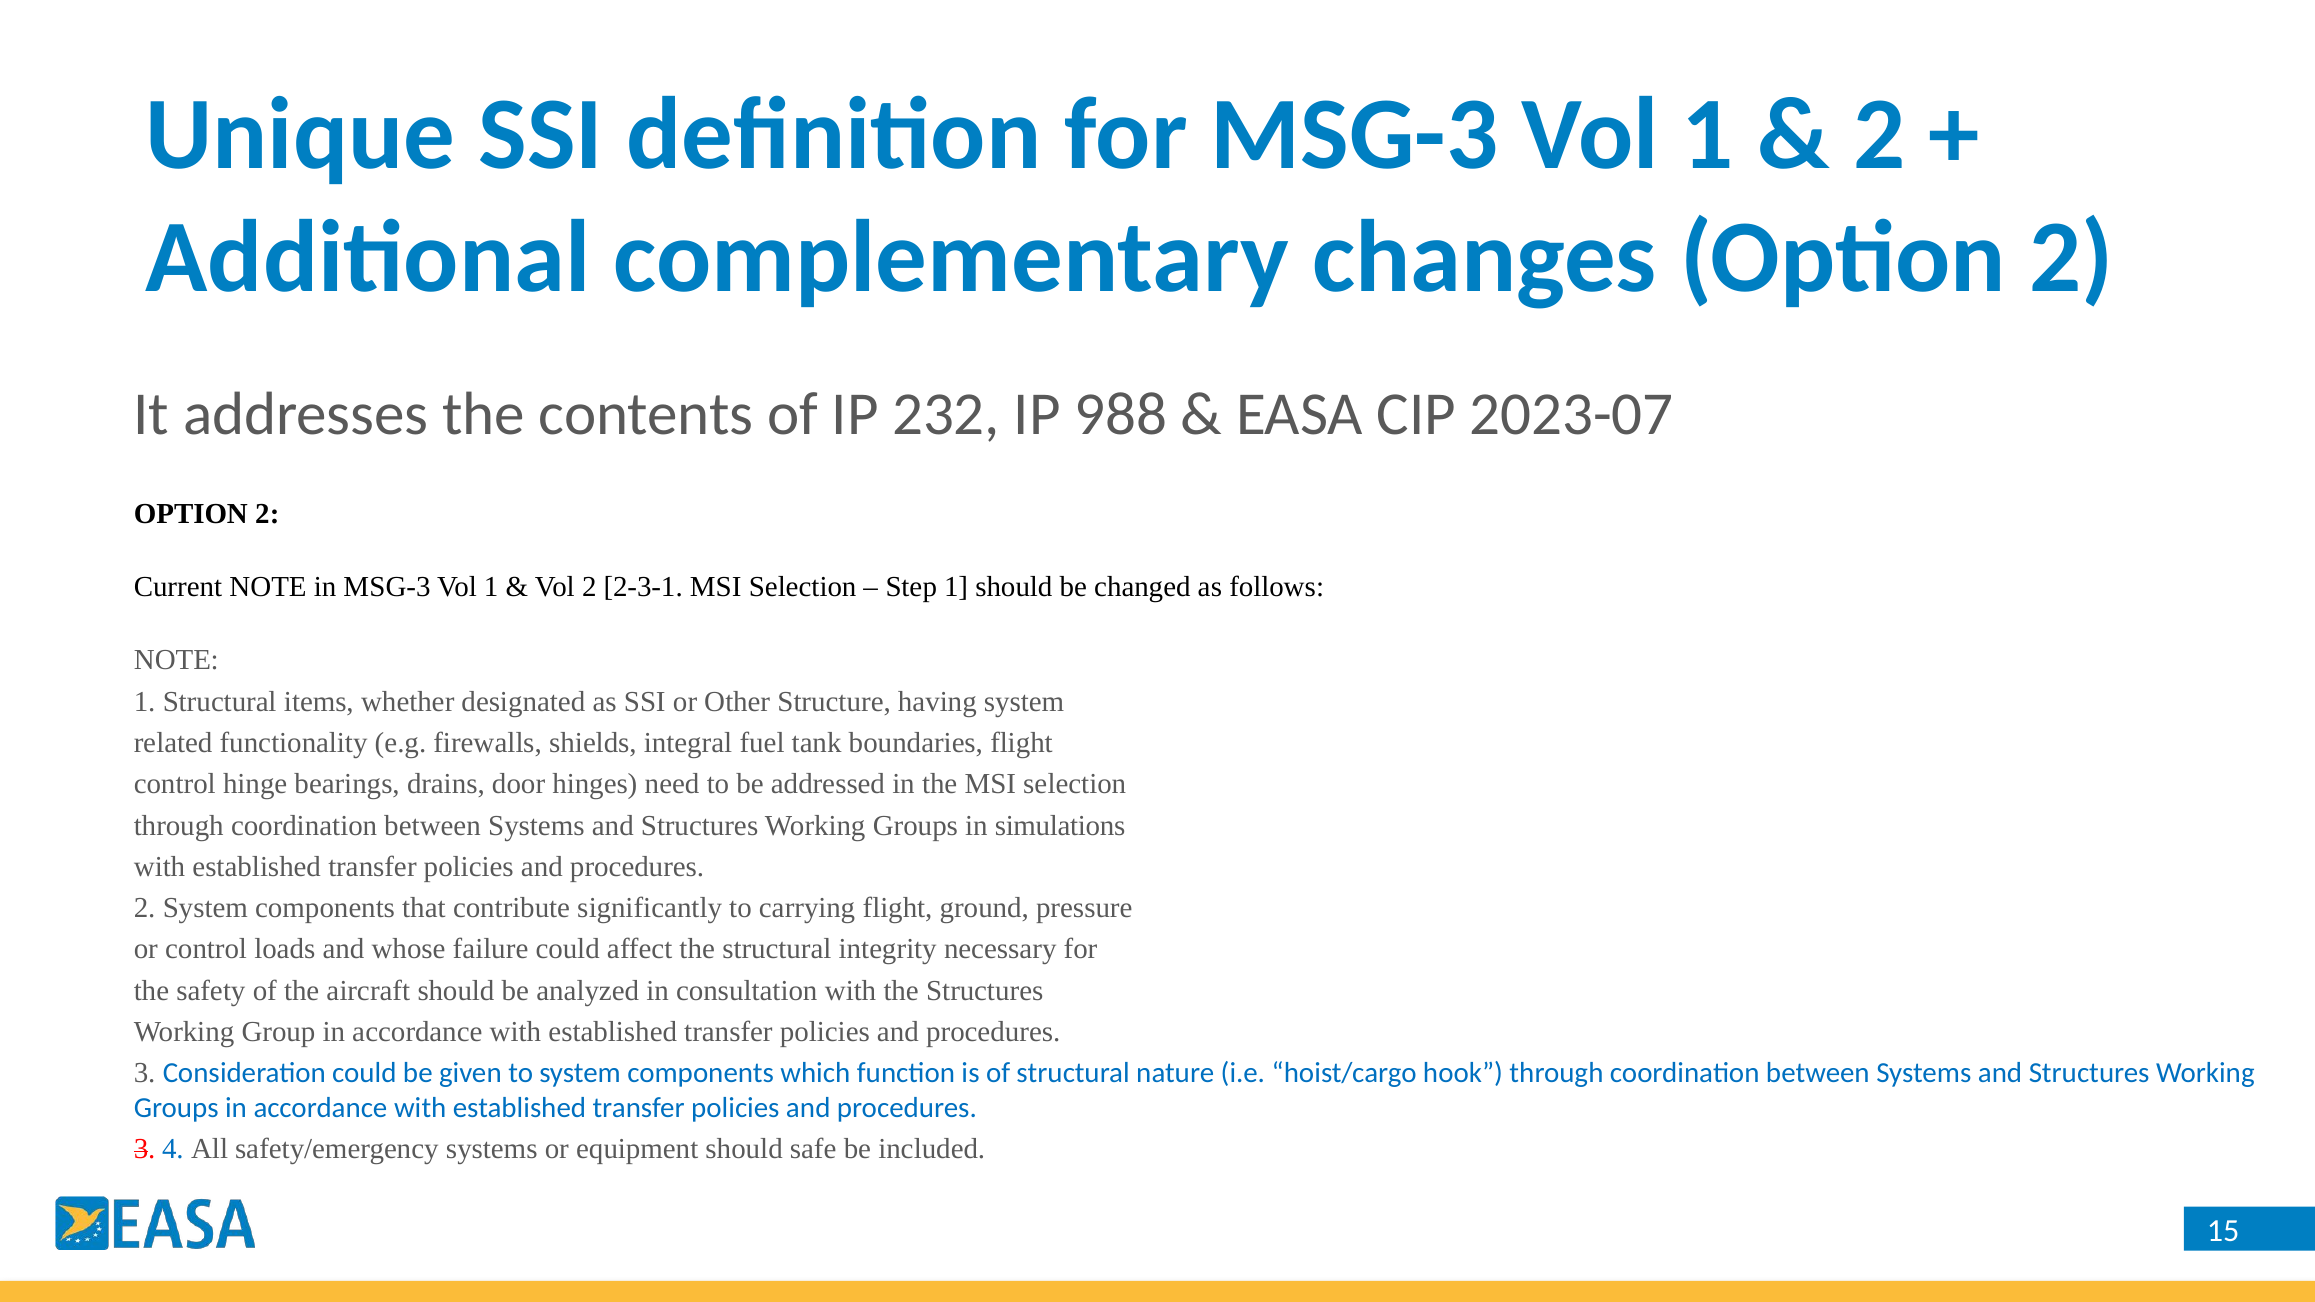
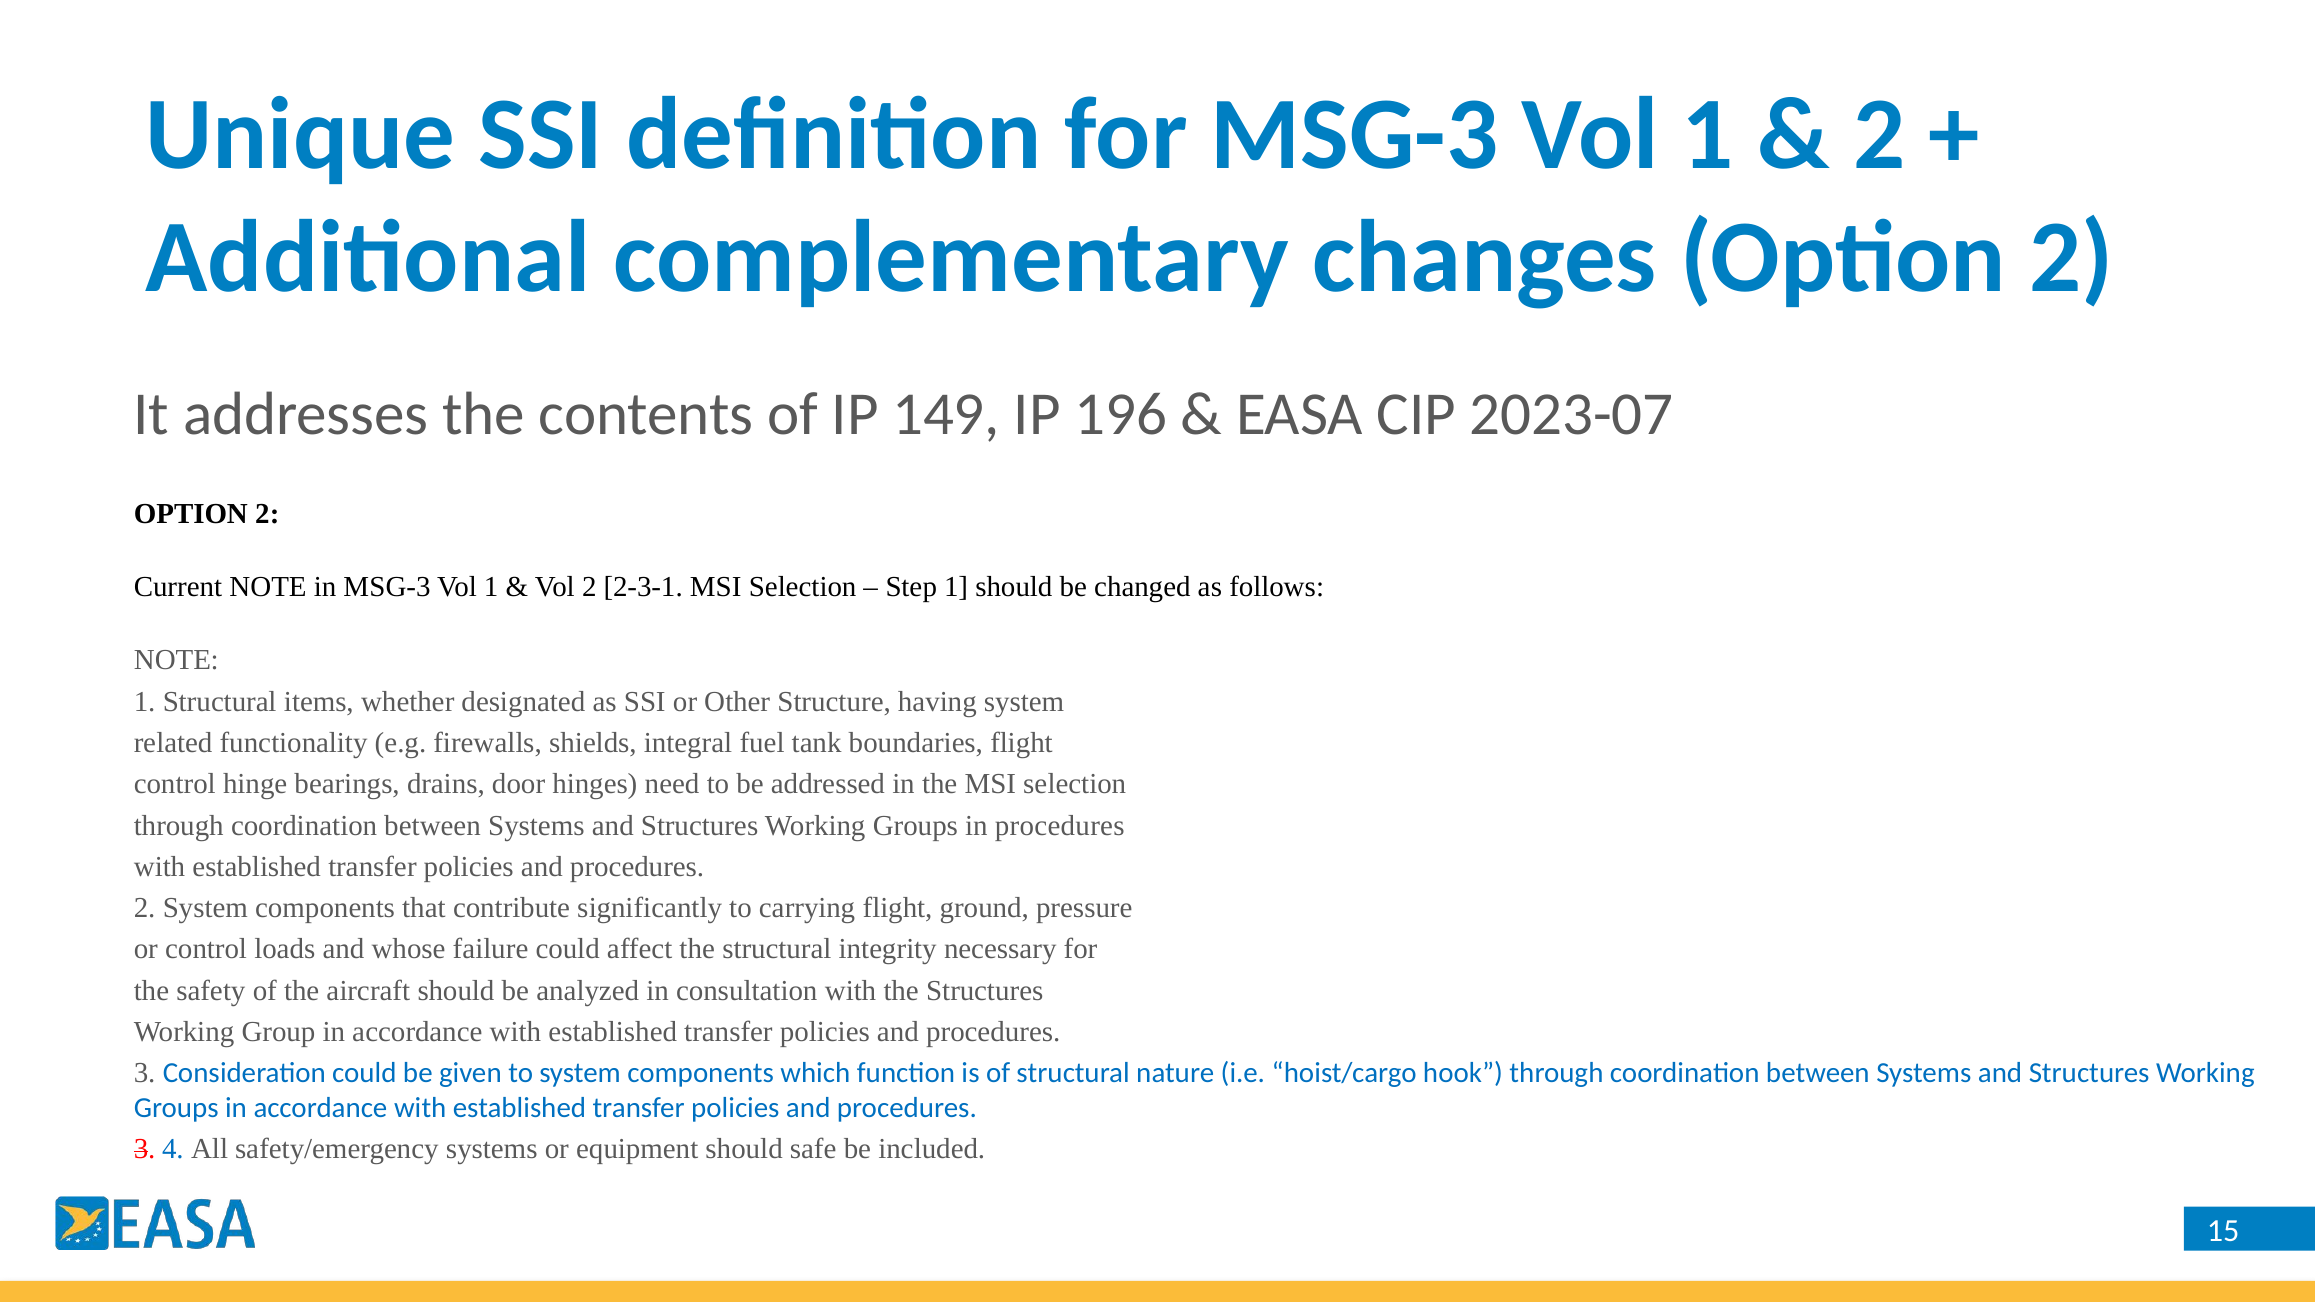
232: 232 -> 149
988: 988 -> 196
in simulations: simulations -> procedures
